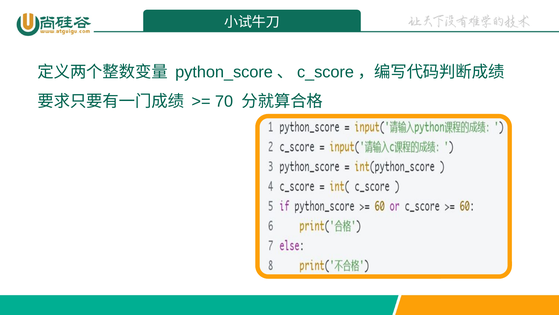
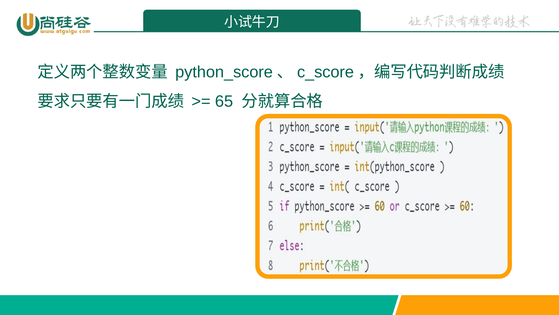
70: 70 -> 65
